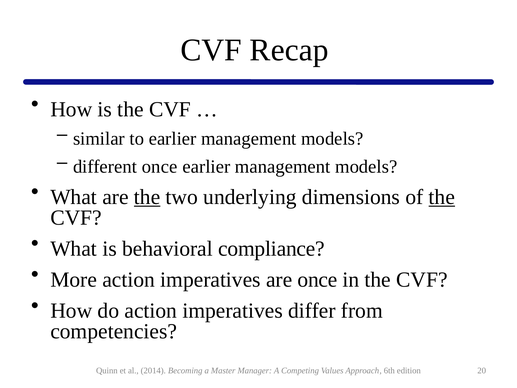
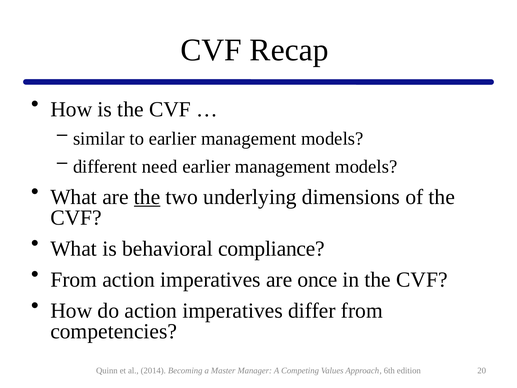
different once: once -> need
the at (442, 197) underline: present -> none
More at (74, 279): More -> From
